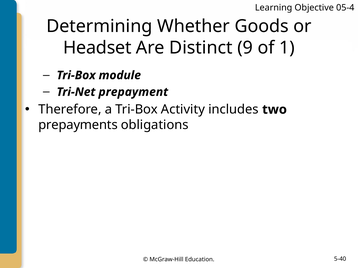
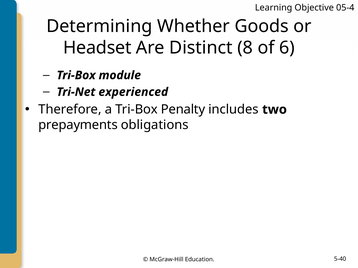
9: 9 -> 8
1: 1 -> 6
prepayment: prepayment -> experienced
Activity: Activity -> Penalty
